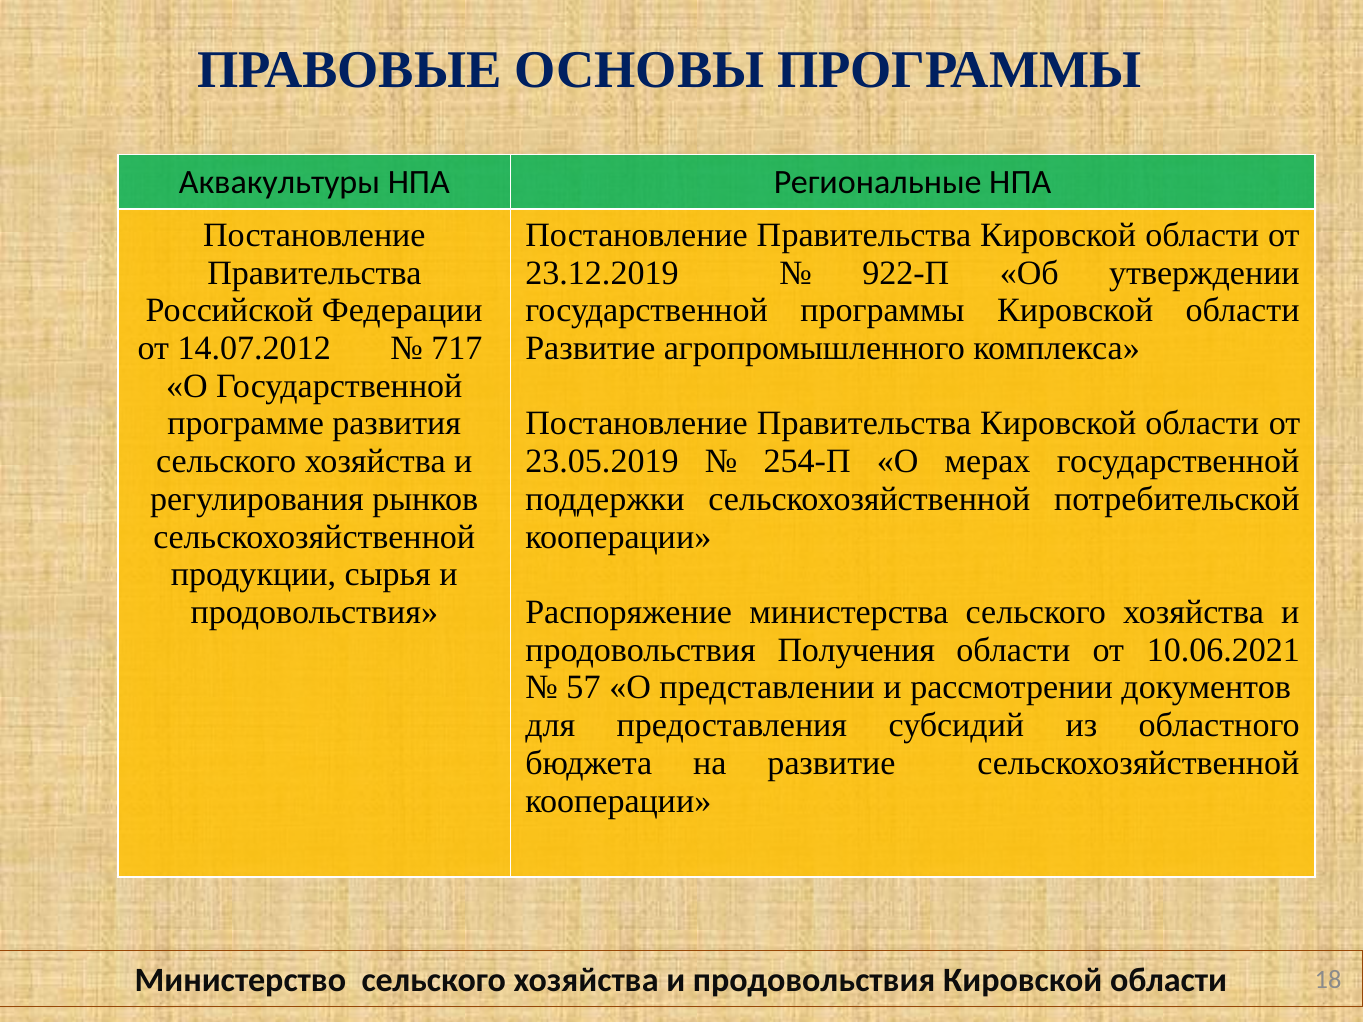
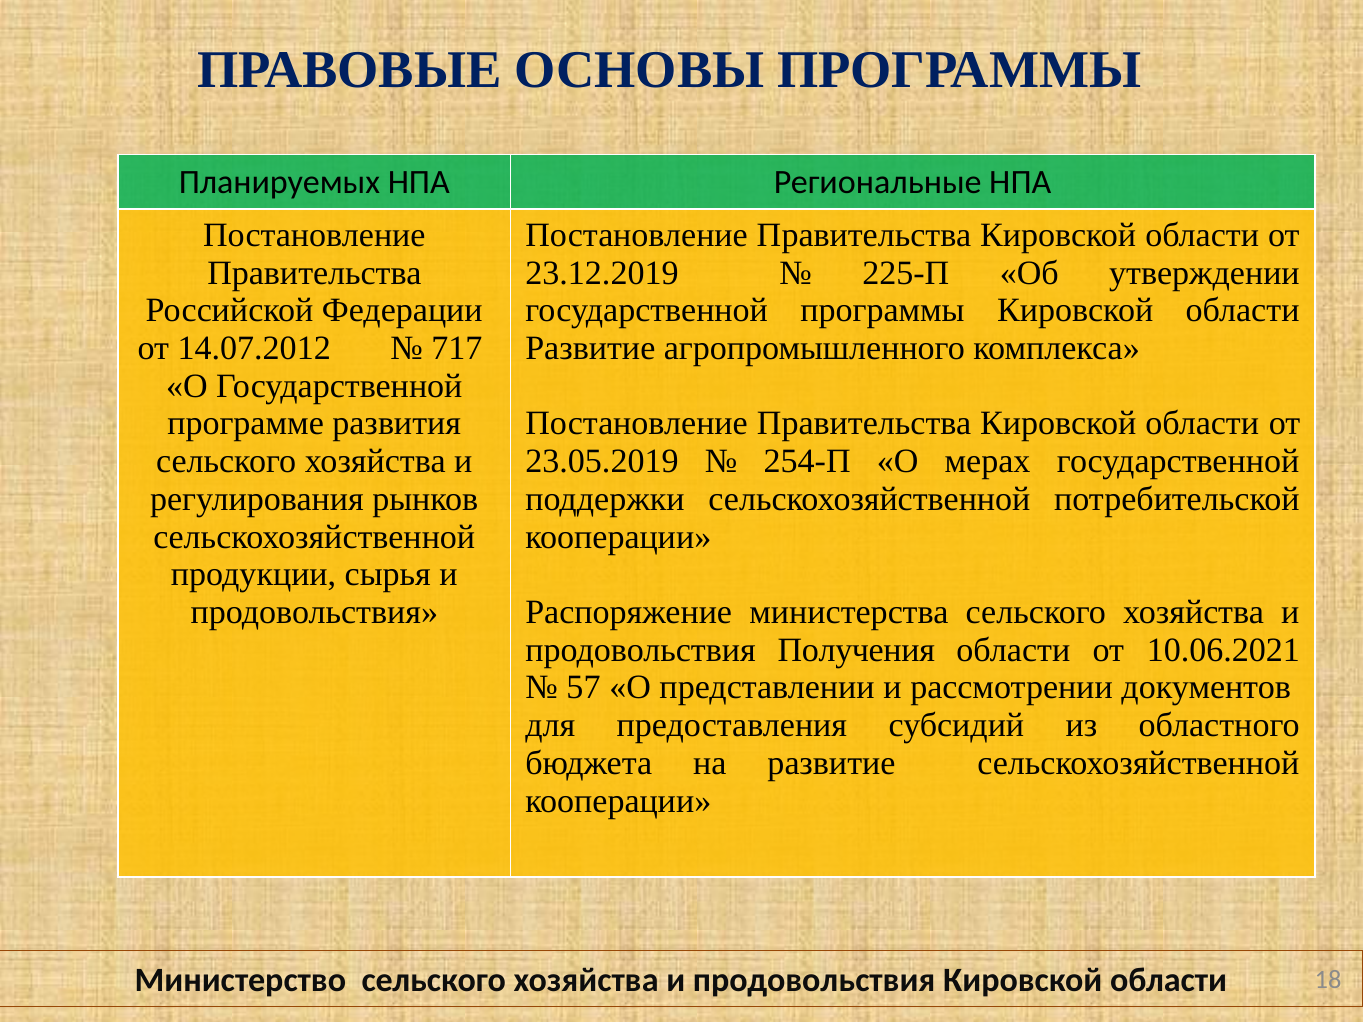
Аквакультуры: Аквакультуры -> Планируемых
922-П: 922-П -> 225-П
